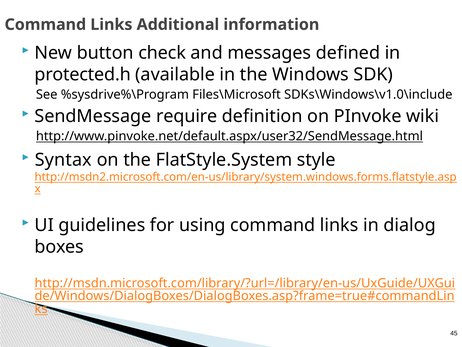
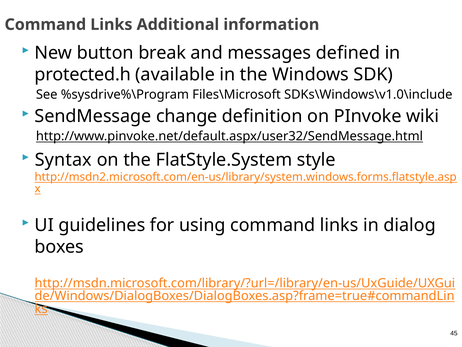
check: check -> break
require: require -> change
